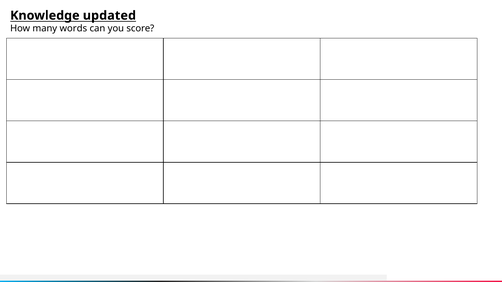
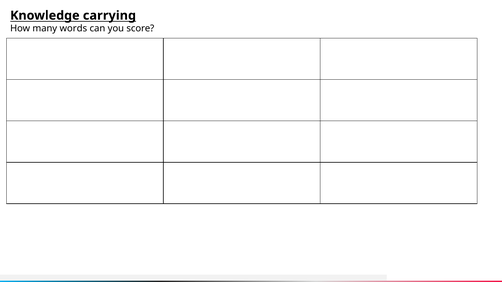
updated: updated -> carrying
